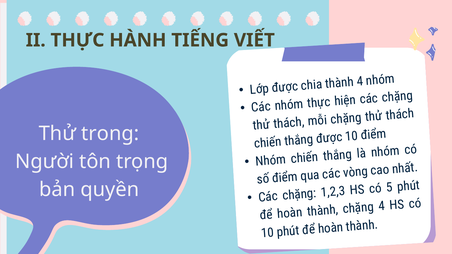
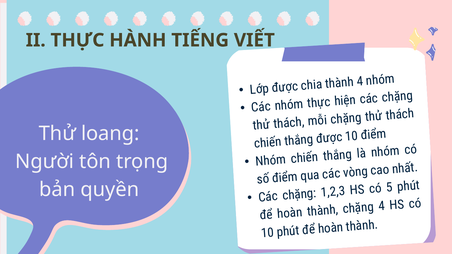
trong: trong -> loang
